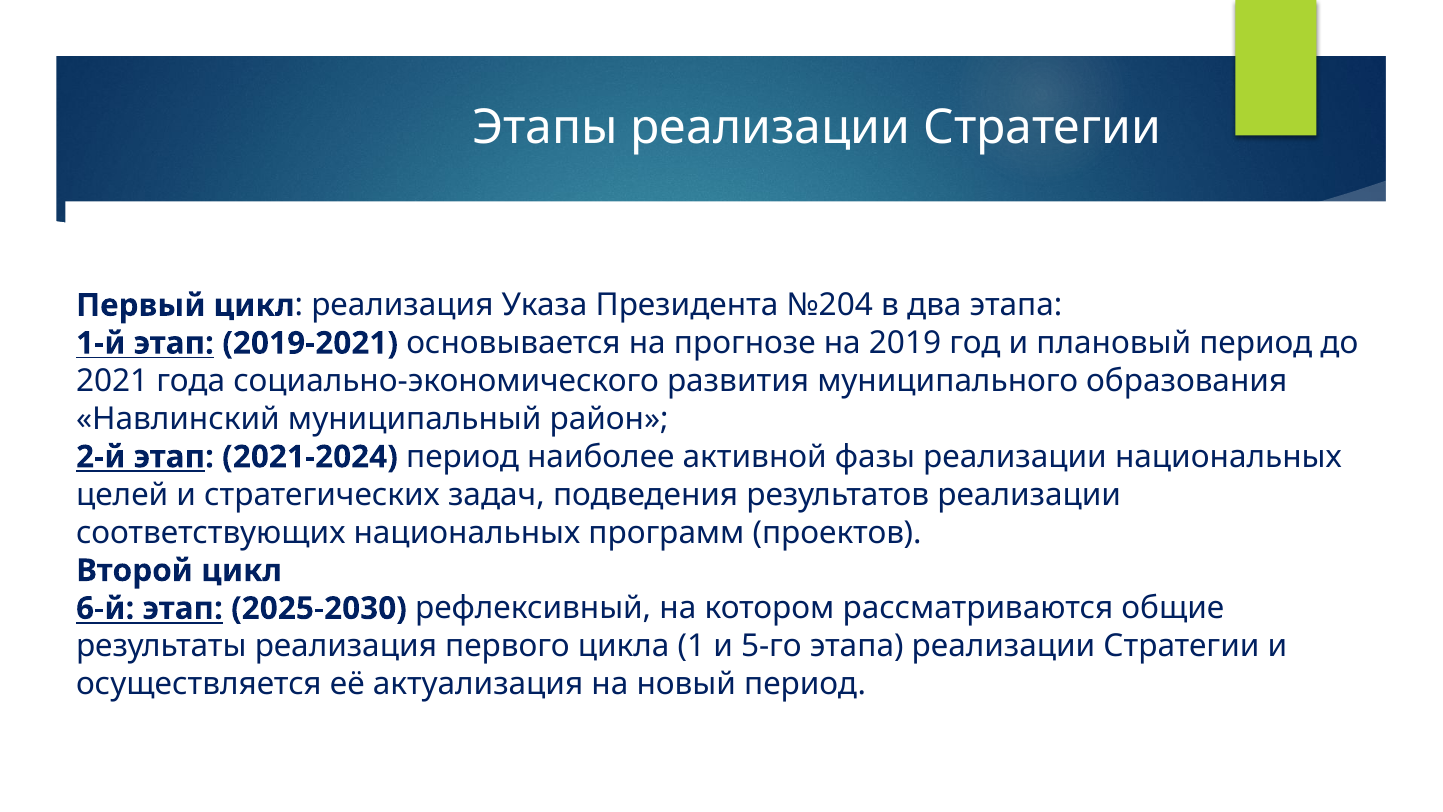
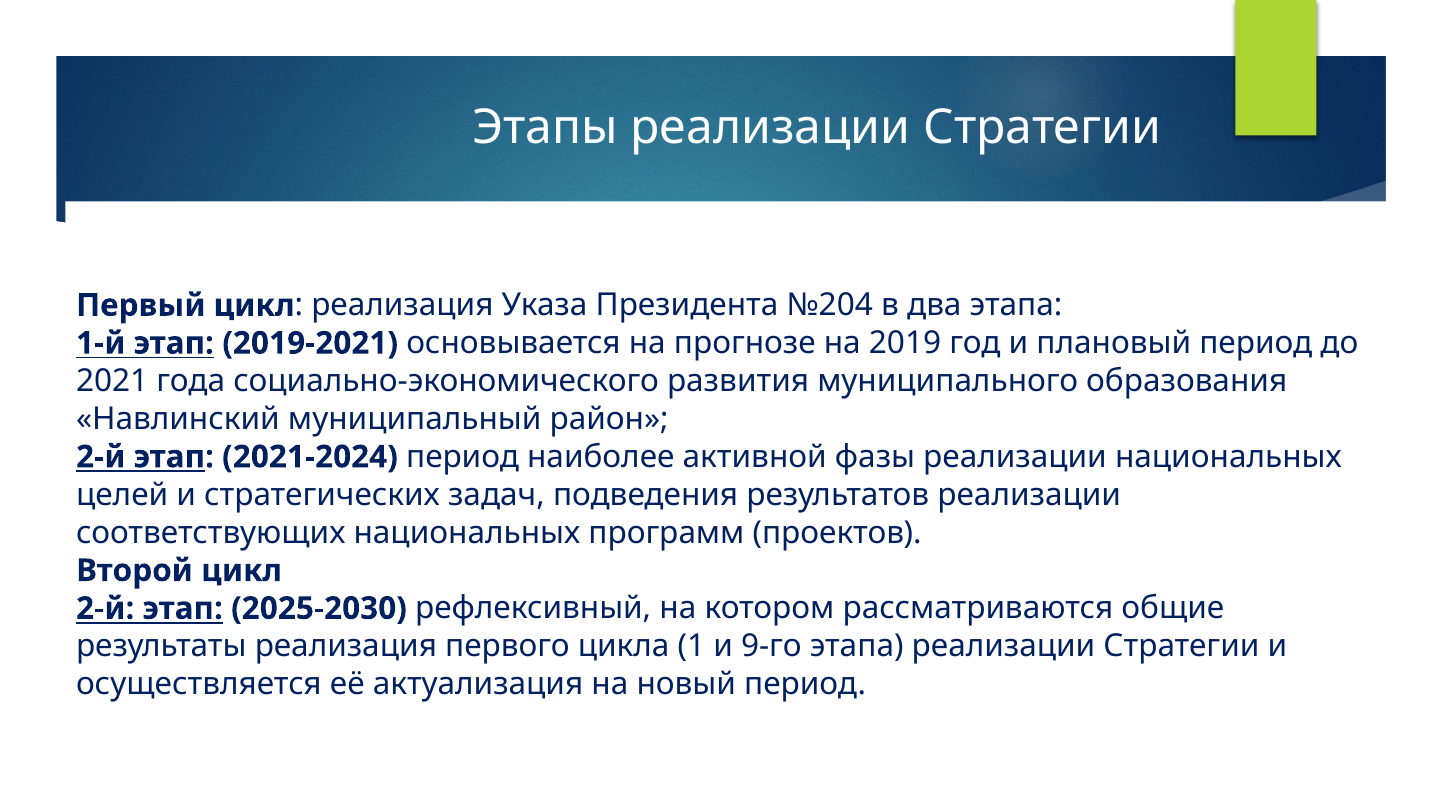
6-й at (105, 608): 6-й -> 2-й
5-го: 5-го -> 9-го
